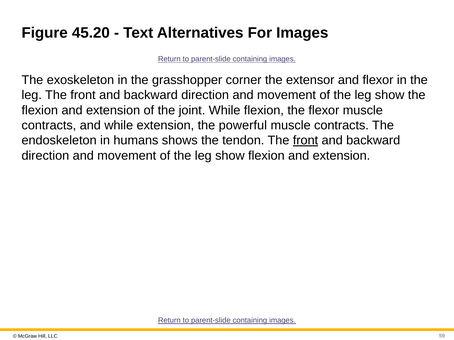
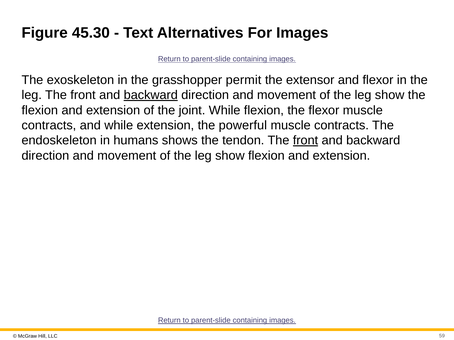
45.20: 45.20 -> 45.30
corner: corner -> permit
backward at (151, 95) underline: none -> present
